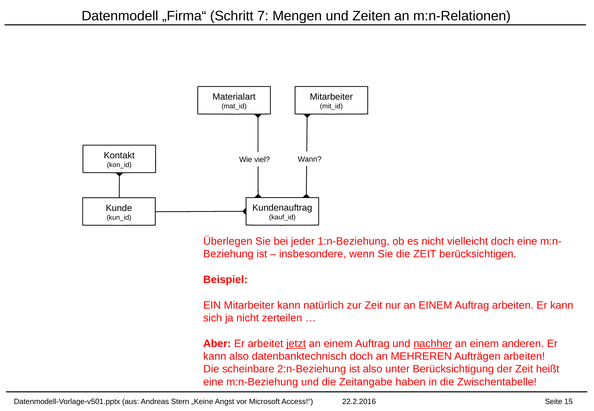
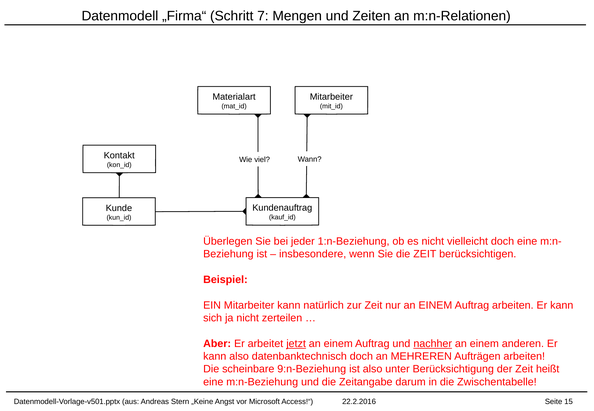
2:n-Beziehung: 2:n-Beziehung -> 9:n-Beziehung
haben: haben -> darum
